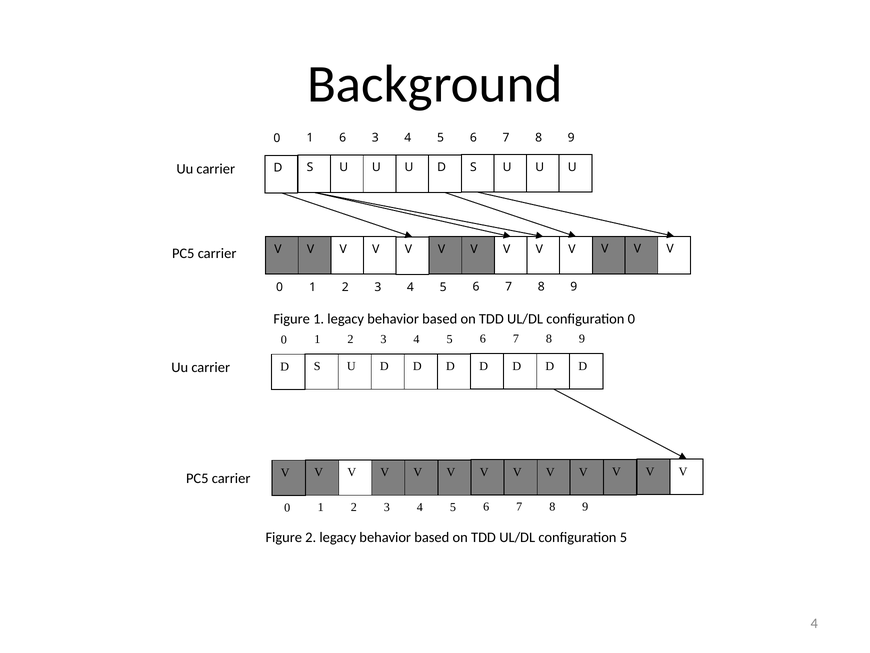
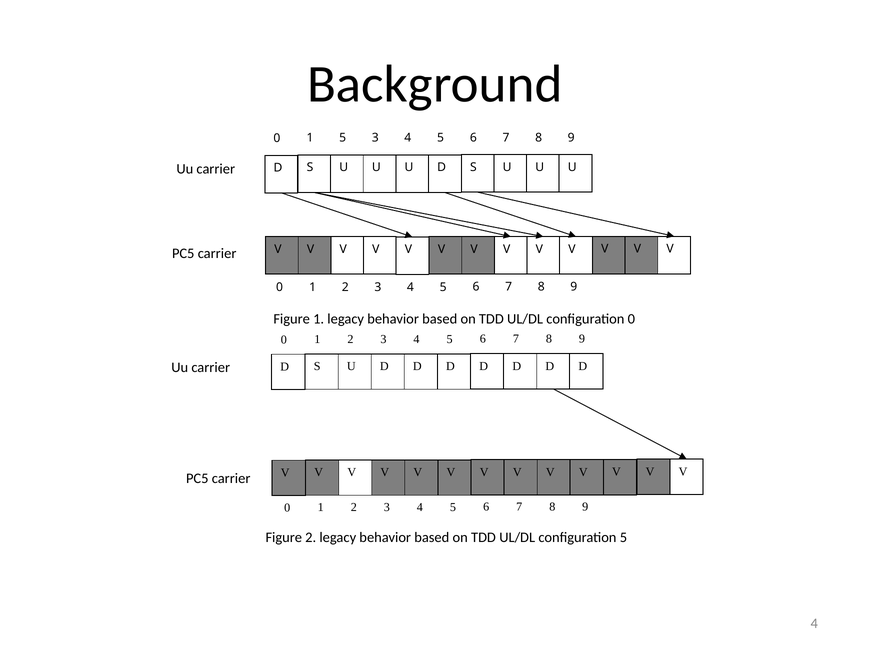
1 6: 6 -> 5
